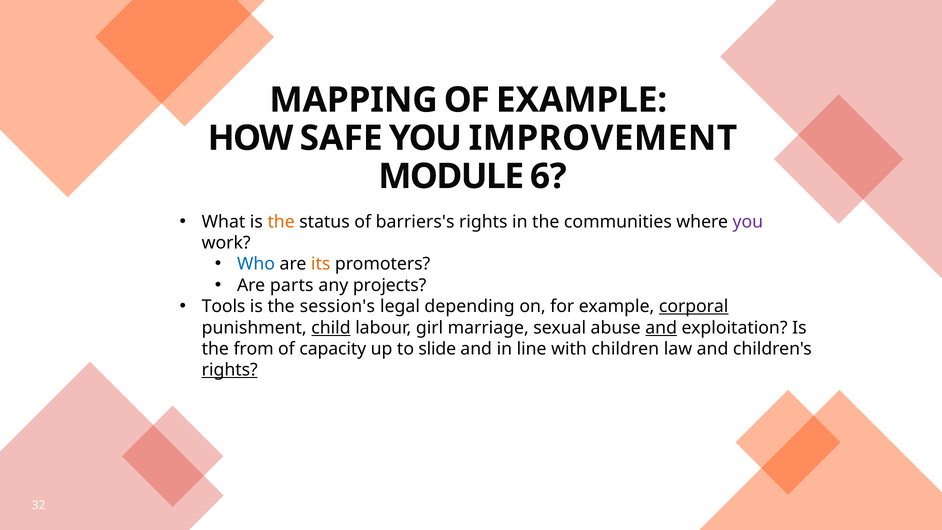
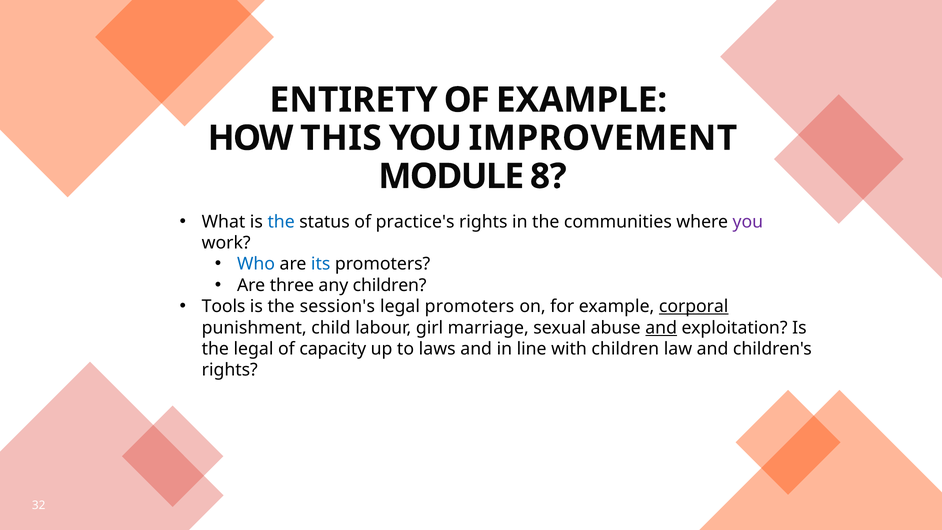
MAPPING: MAPPING -> ENTIRETY
SAFE: SAFE -> THIS
6: 6 -> 8
the at (281, 222) colour: orange -> blue
barriers's: barriers's -> practice's
its colour: orange -> blue
parts: parts -> three
any projects: projects -> children
legal depending: depending -> promoters
child underline: present -> none
the from: from -> legal
slide: slide -> laws
rights at (230, 370) underline: present -> none
